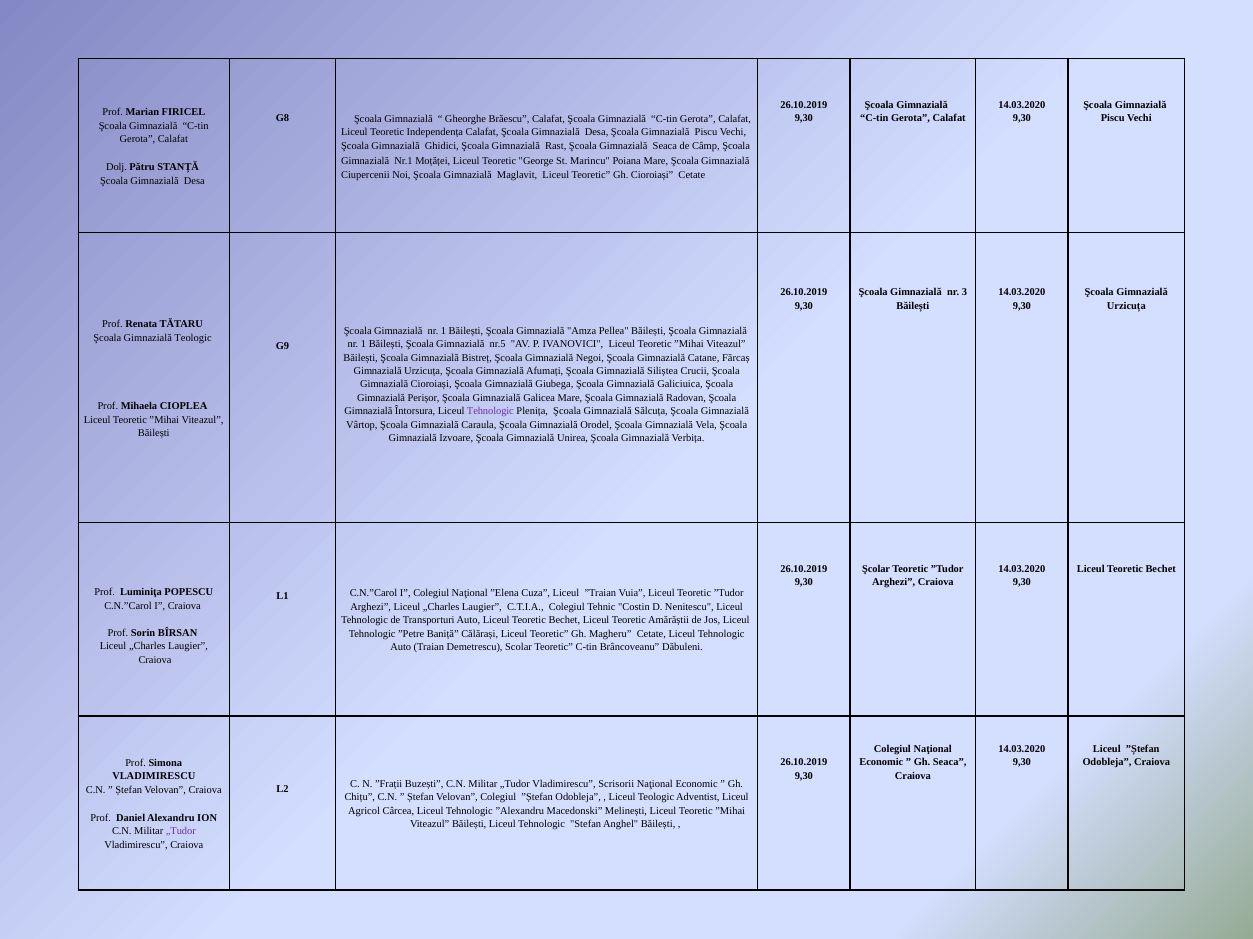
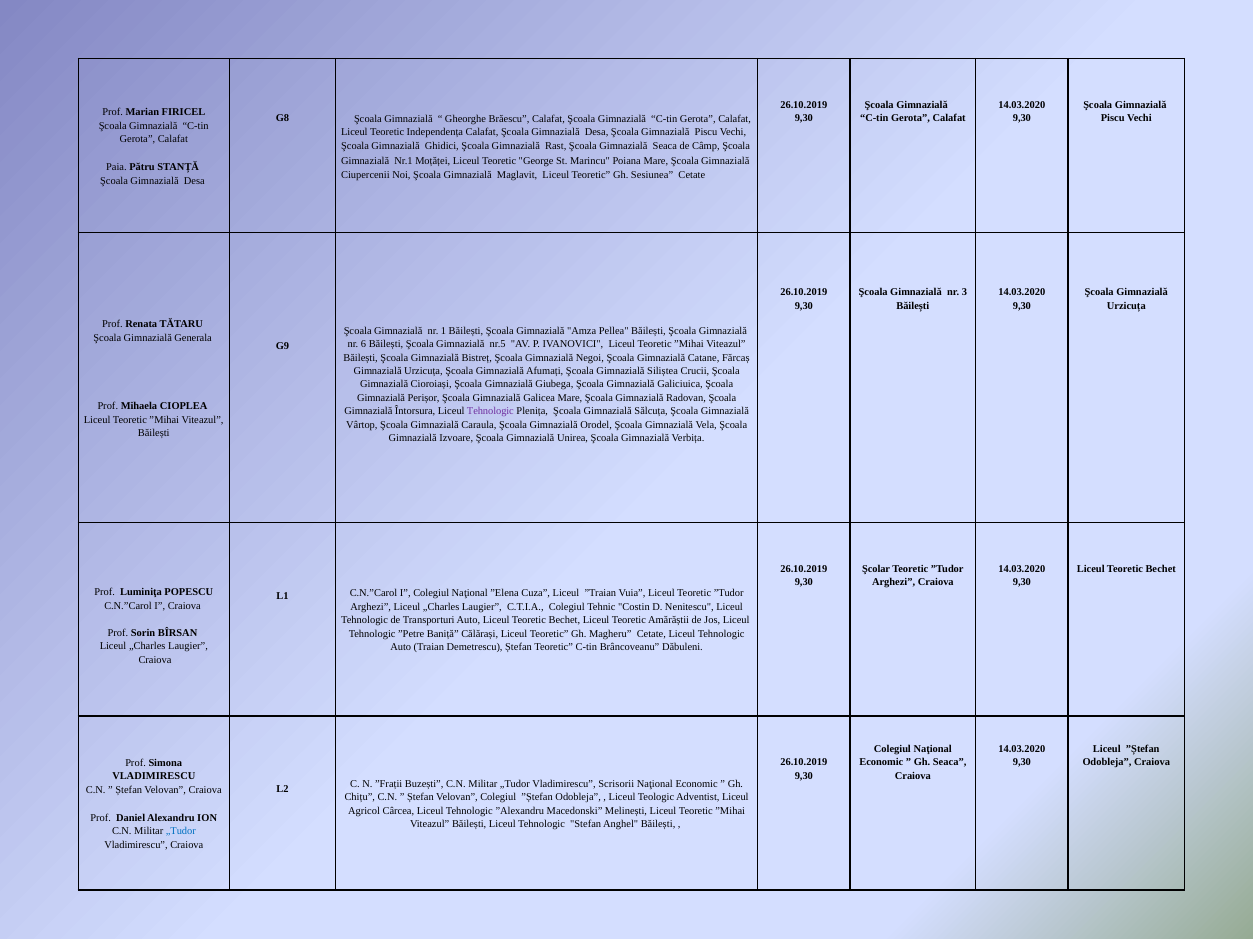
Dolj: Dolj -> Paia
Gh Cioroiași: Cioroiași -> Sesiunea
Gimnazială Teologic: Teologic -> Generala
1 at (363, 344): 1 -> 6
Demetrescu Scolar: Scolar -> Ștefan
„Tudor at (181, 832) colour: purple -> blue
